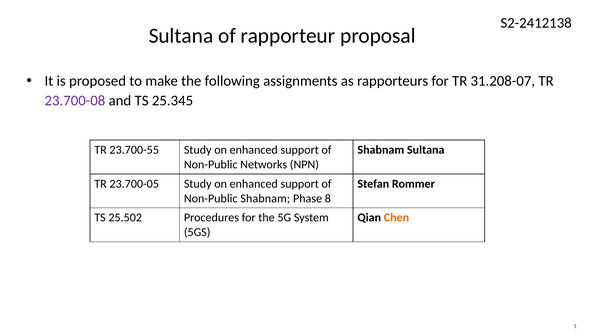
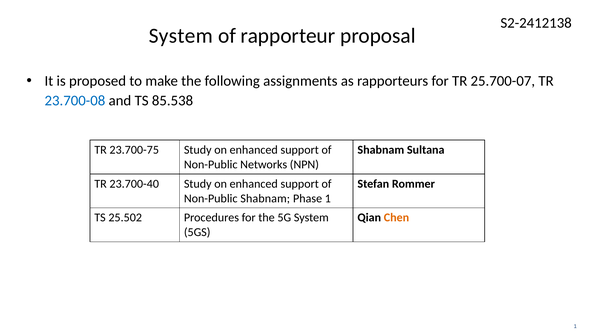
Sultana at (181, 36): Sultana -> System
31.208-07: 31.208-07 -> 25.700-07
23.700-08 colour: purple -> blue
25.345: 25.345 -> 85.538
23.700-55: 23.700-55 -> 23.700-75
23.700-05: 23.700-05 -> 23.700-40
Phase 8: 8 -> 1
